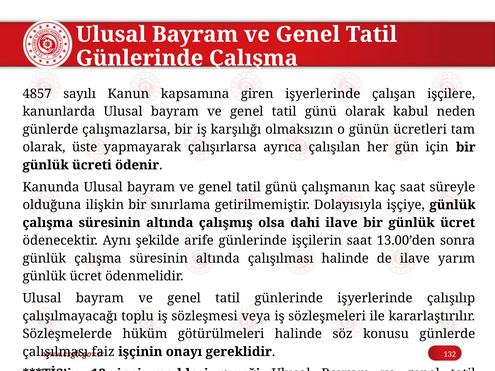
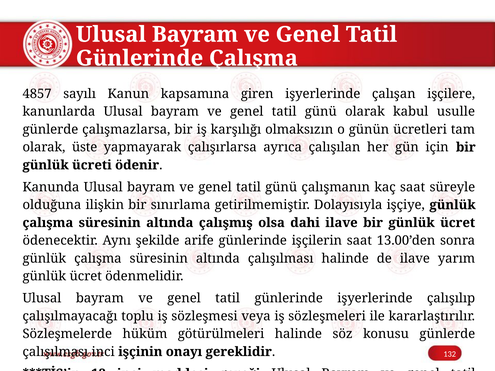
neden: neden -> usulle
çalışılması faiz: faiz -> inci
